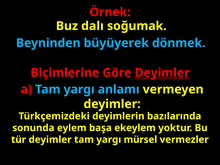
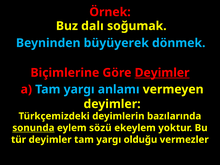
sonunda underline: none -> present
başa: başa -> sözü
mürsel: mürsel -> olduğu
